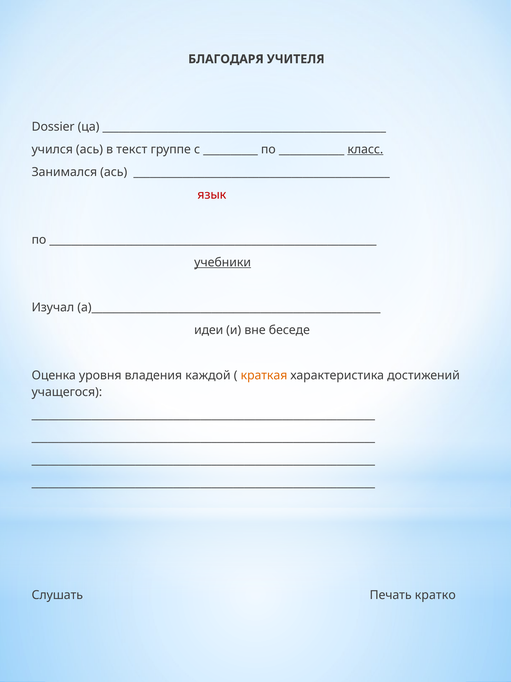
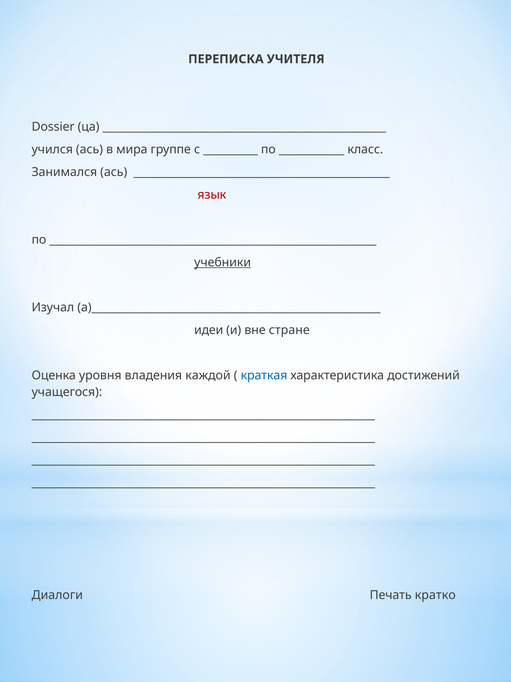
БЛАГОДАРЯ: БЛАГОДАРЯ -> ПЕРЕПИСКА
текст: текст -> мира
класс underline: present -> none
беседе: беседе -> стране
краткая colour: orange -> blue
Слушать: Слушать -> Диалоги
